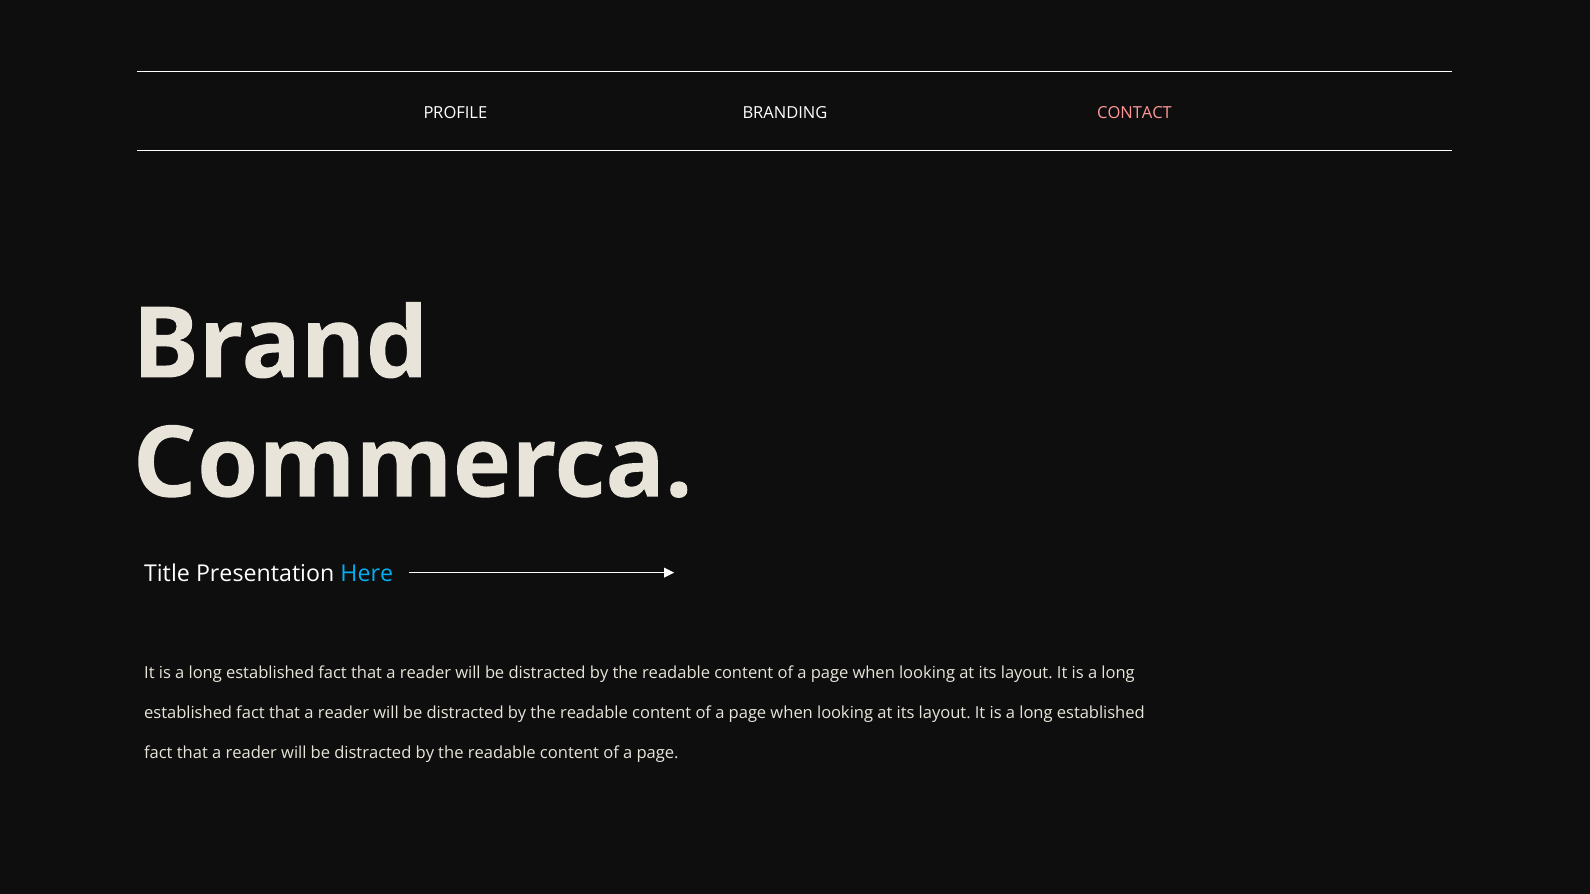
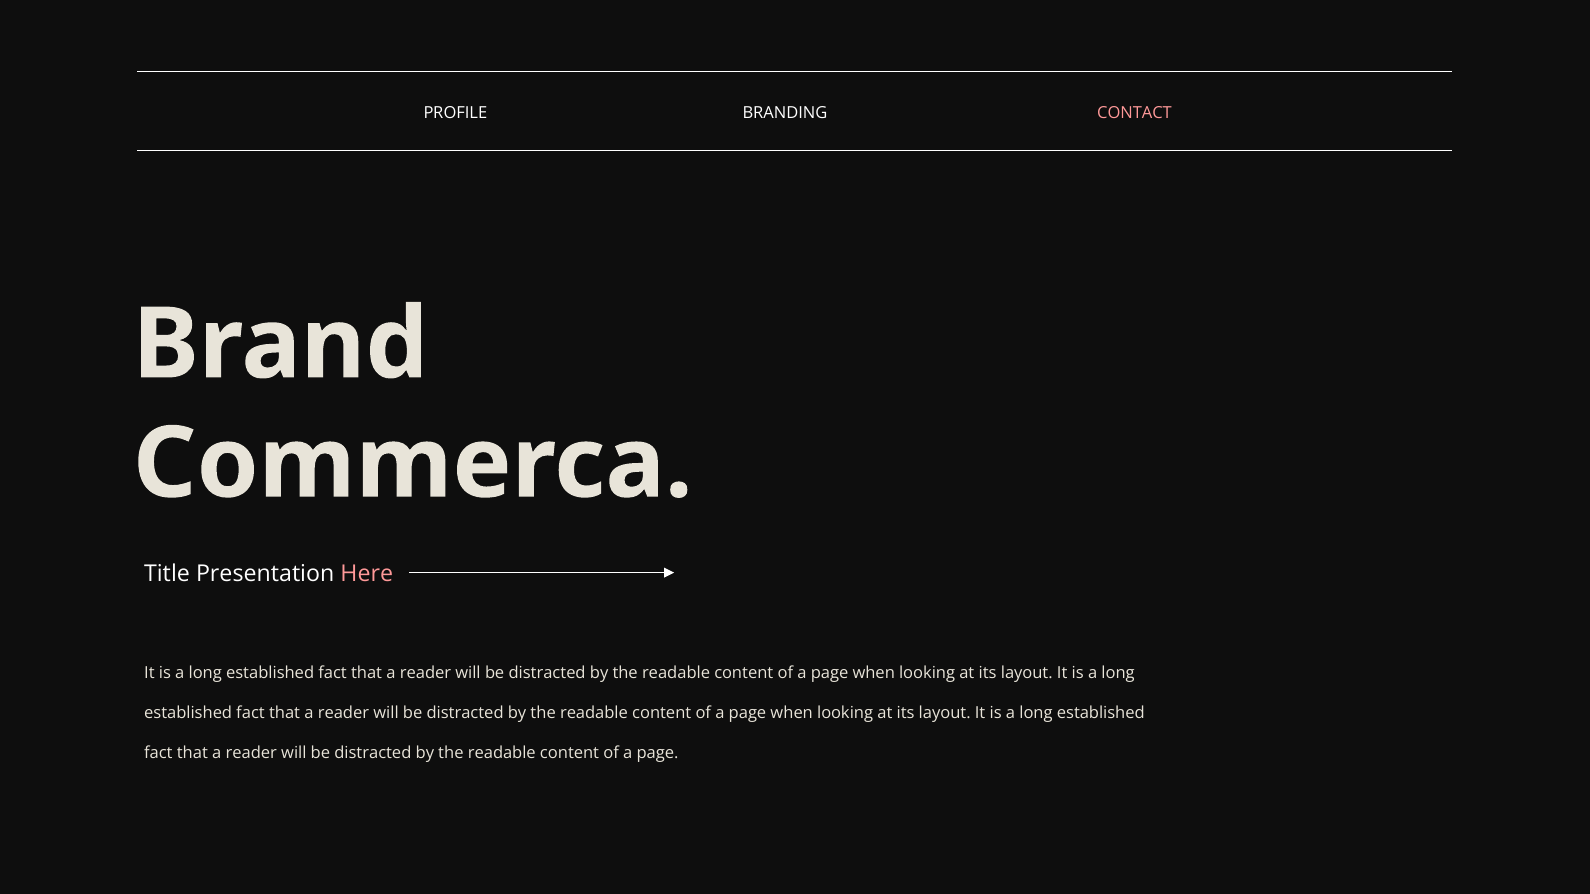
Here colour: light blue -> pink
